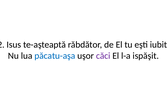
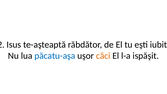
căci colour: purple -> orange
